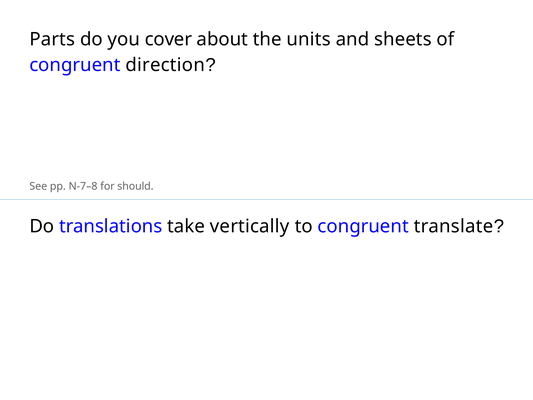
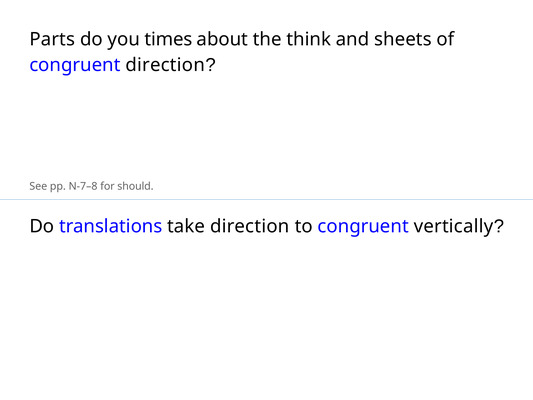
cover: cover -> times
units: units -> think
take vertically: vertically -> direction
translate: translate -> vertically
